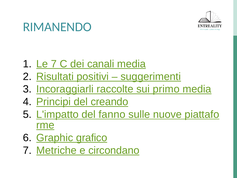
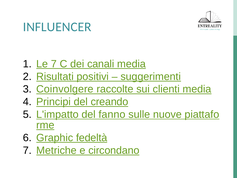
RIMANENDO: RIMANENDO -> INFLUENCER
Incoraggiarli: Incoraggiarli -> Coinvolgere
primo: primo -> clienti
grafico: grafico -> fedeltà
